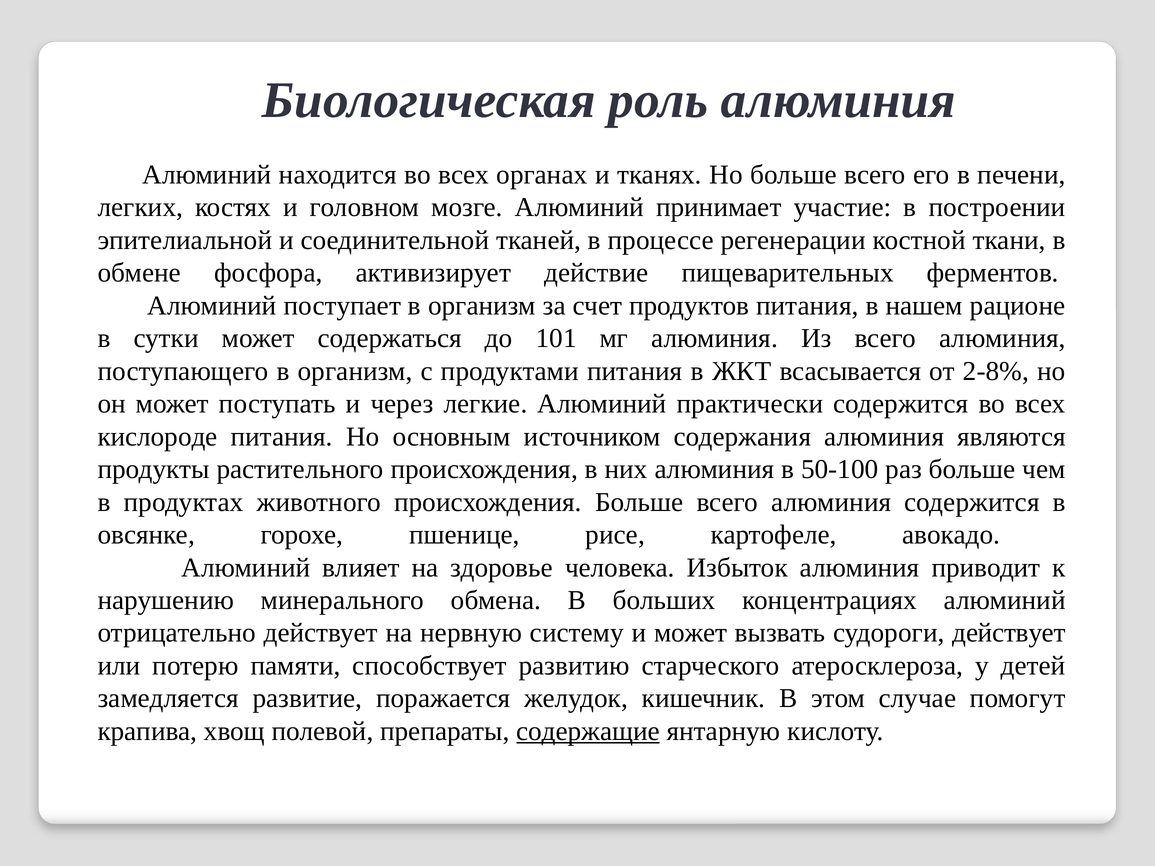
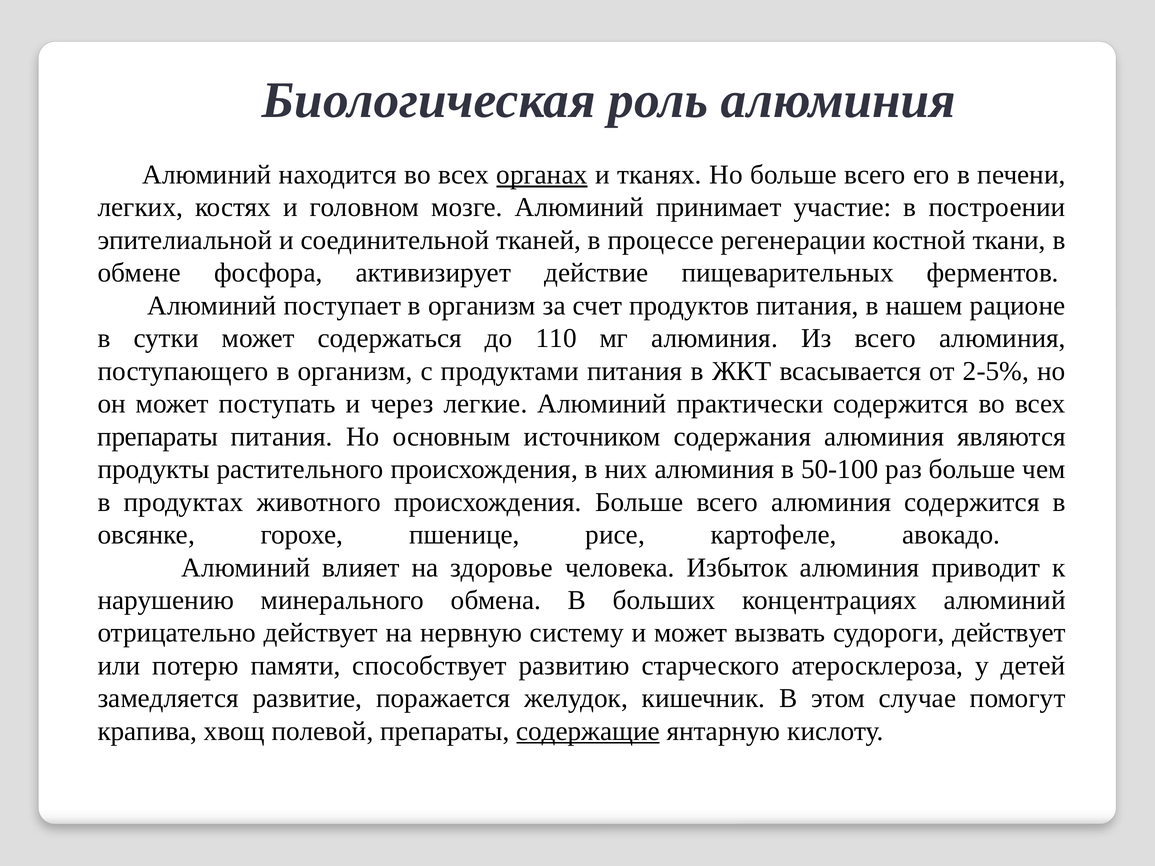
органах underline: none -> present
101: 101 -> 110
2-8%: 2-8% -> 2-5%
кислороде at (158, 437): кислороде -> препараты
